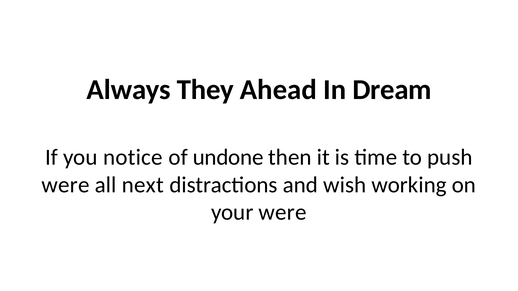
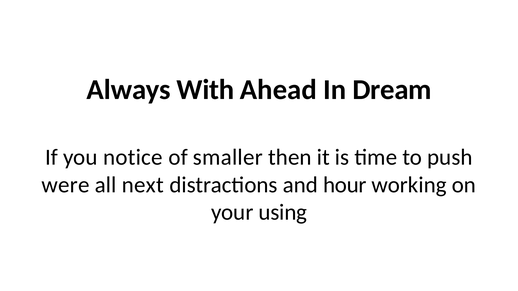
They: They -> With
undone: undone -> smaller
wish: wish -> hour
your were: were -> using
